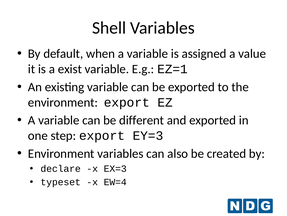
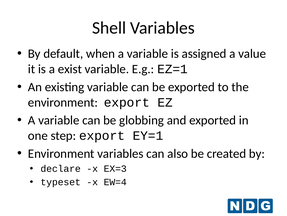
different: different -> globbing
EY=3: EY=3 -> EY=1
